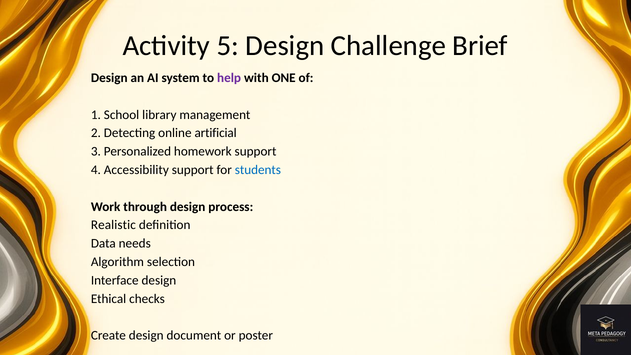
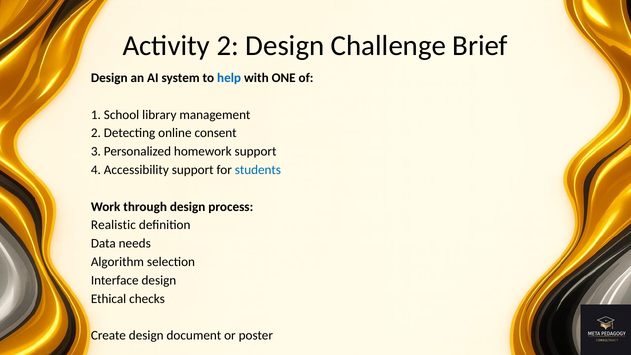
Activity 5: 5 -> 2
help colour: purple -> blue
artificial: artificial -> consent
